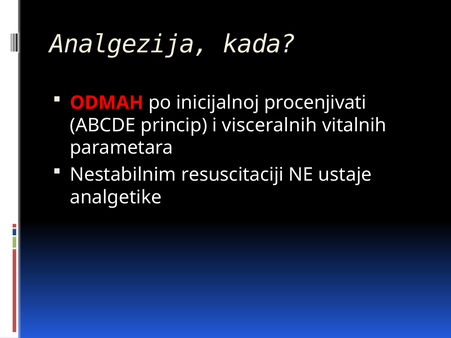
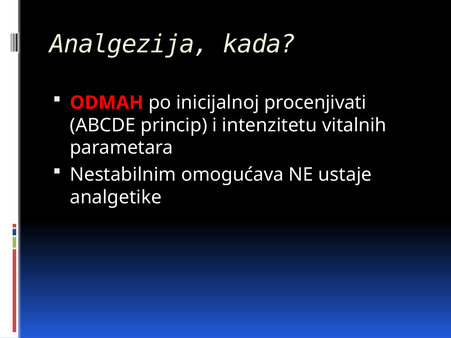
visceralnih: visceralnih -> intenzitetu
resuscitaciji: resuscitaciji -> omogućava
